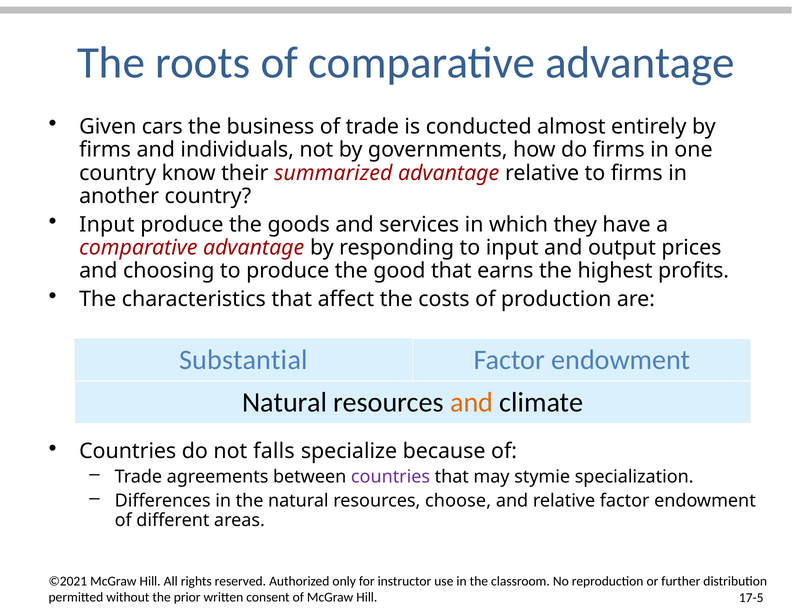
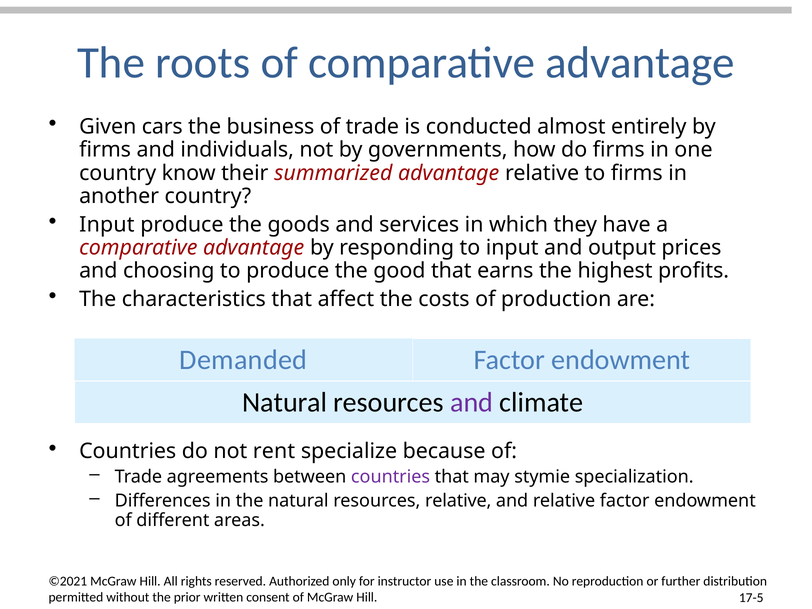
Substantial: Substantial -> Demanded
and at (472, 402) colour: orange -> purple
falls: falls -> rent
resources choose: choose -> relative
